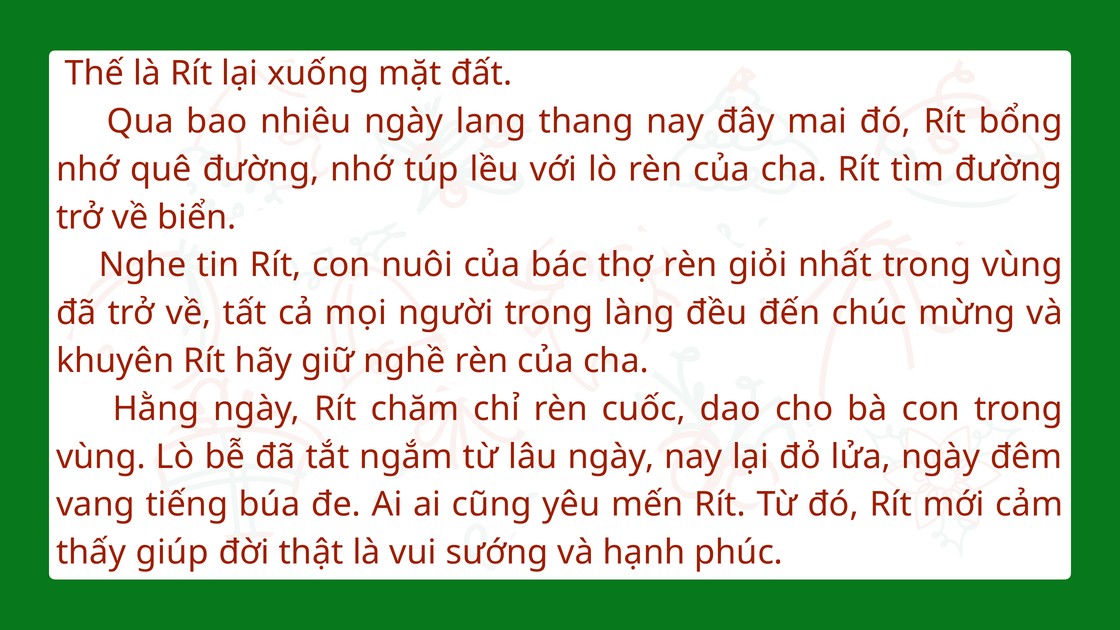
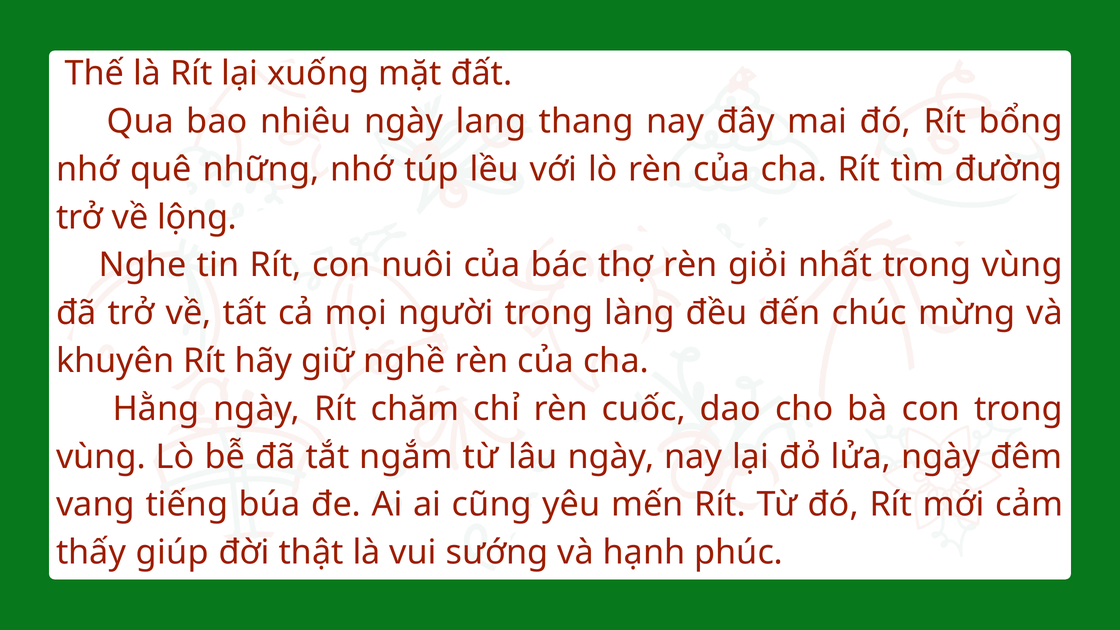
quê đường: đường -> những
biển: biển -> lộng
